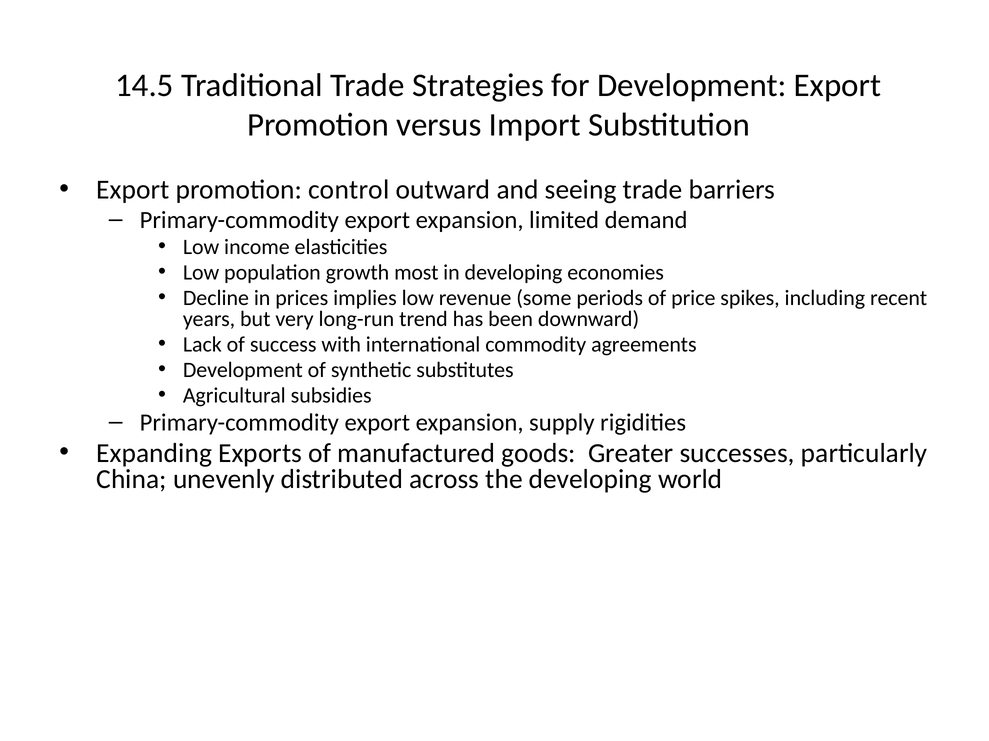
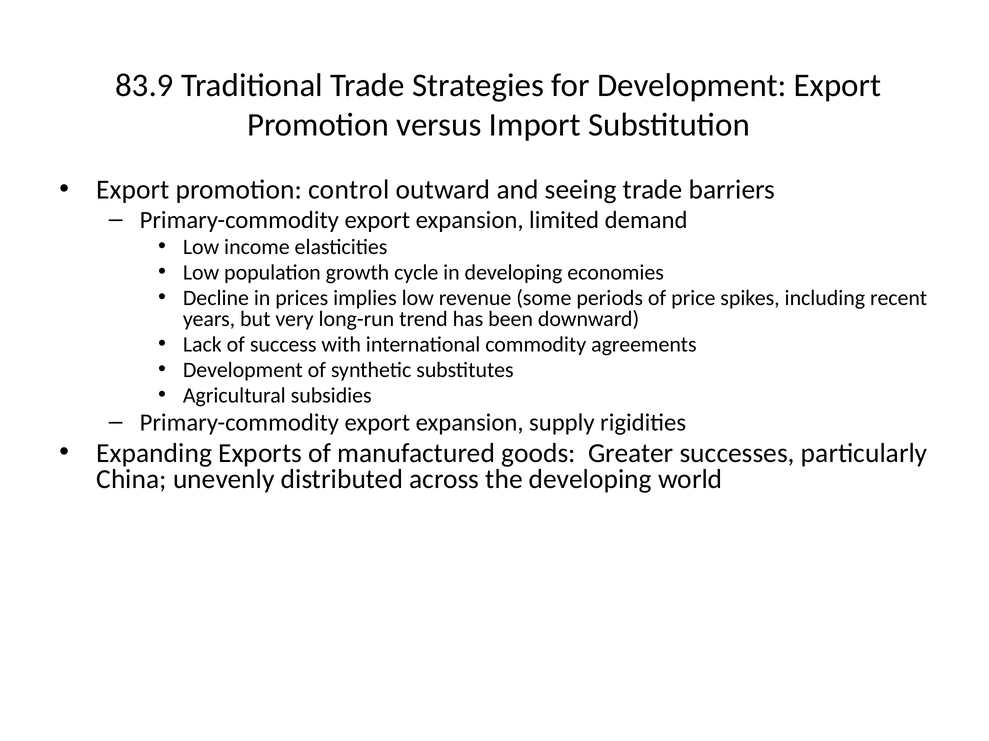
14.5: 14.5 -> 83.9
most: most -> cycle
